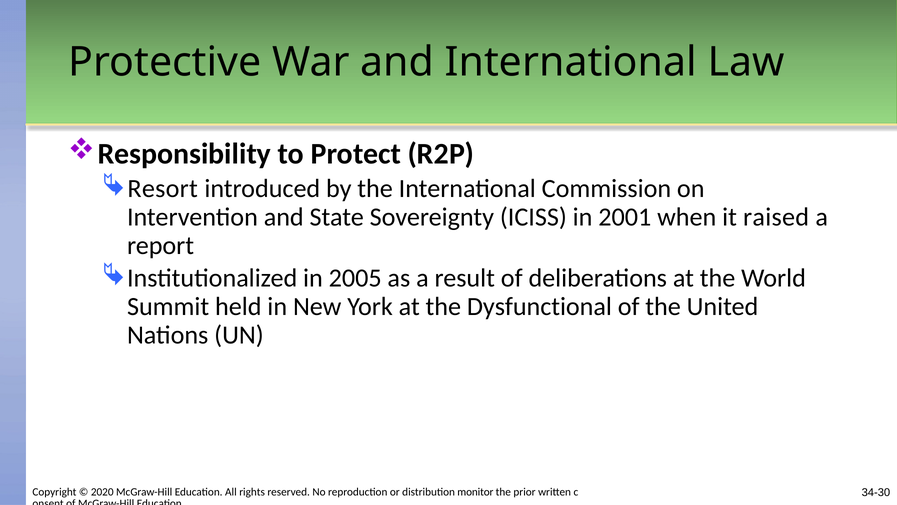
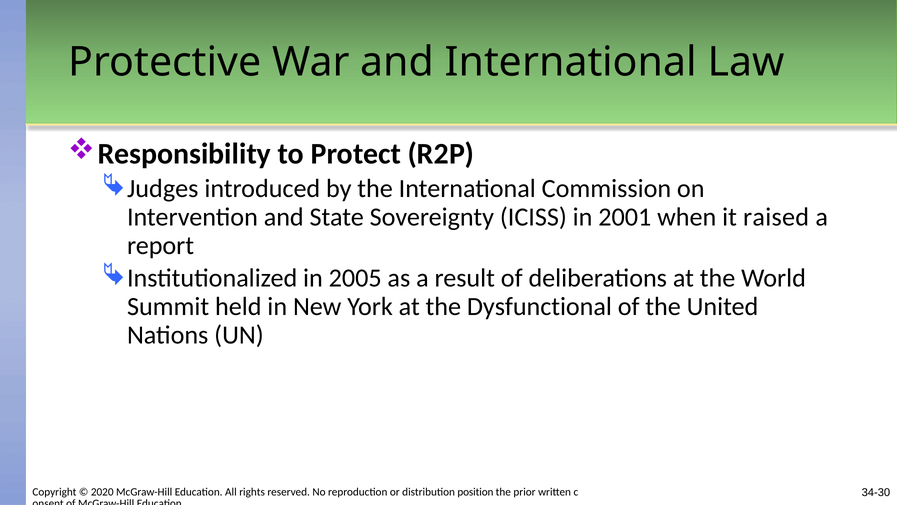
Resort: Resort -> Judges
monitor: monitor -> position
